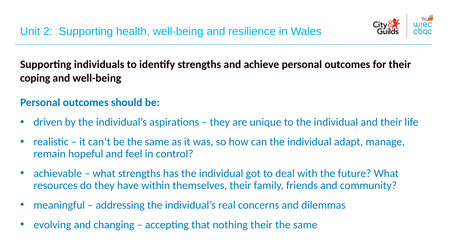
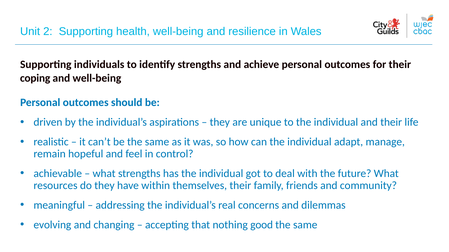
nothing their: their -> good
